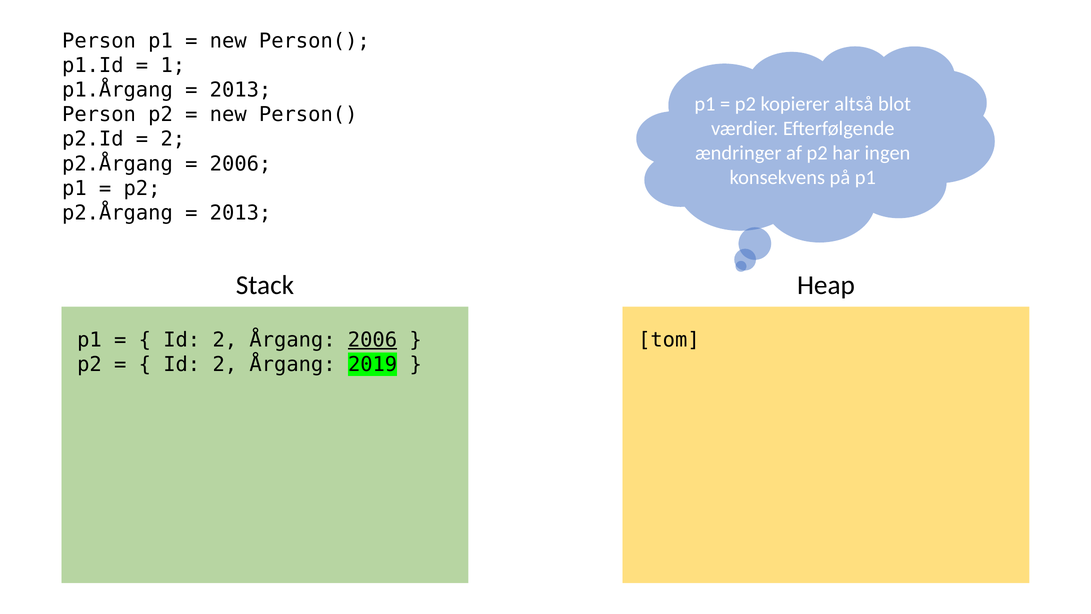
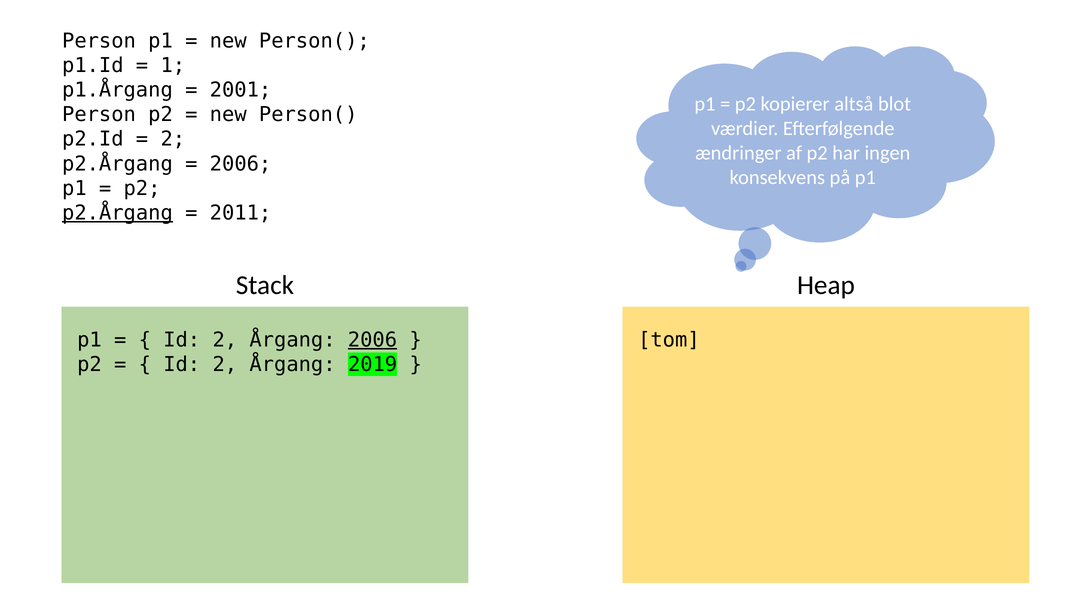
2013 at (241, 90): 2013 -> 2001
p2.Årgang at (117, 213) underline: none -> present
2013 at (241, 213): 2013 -> 2011
